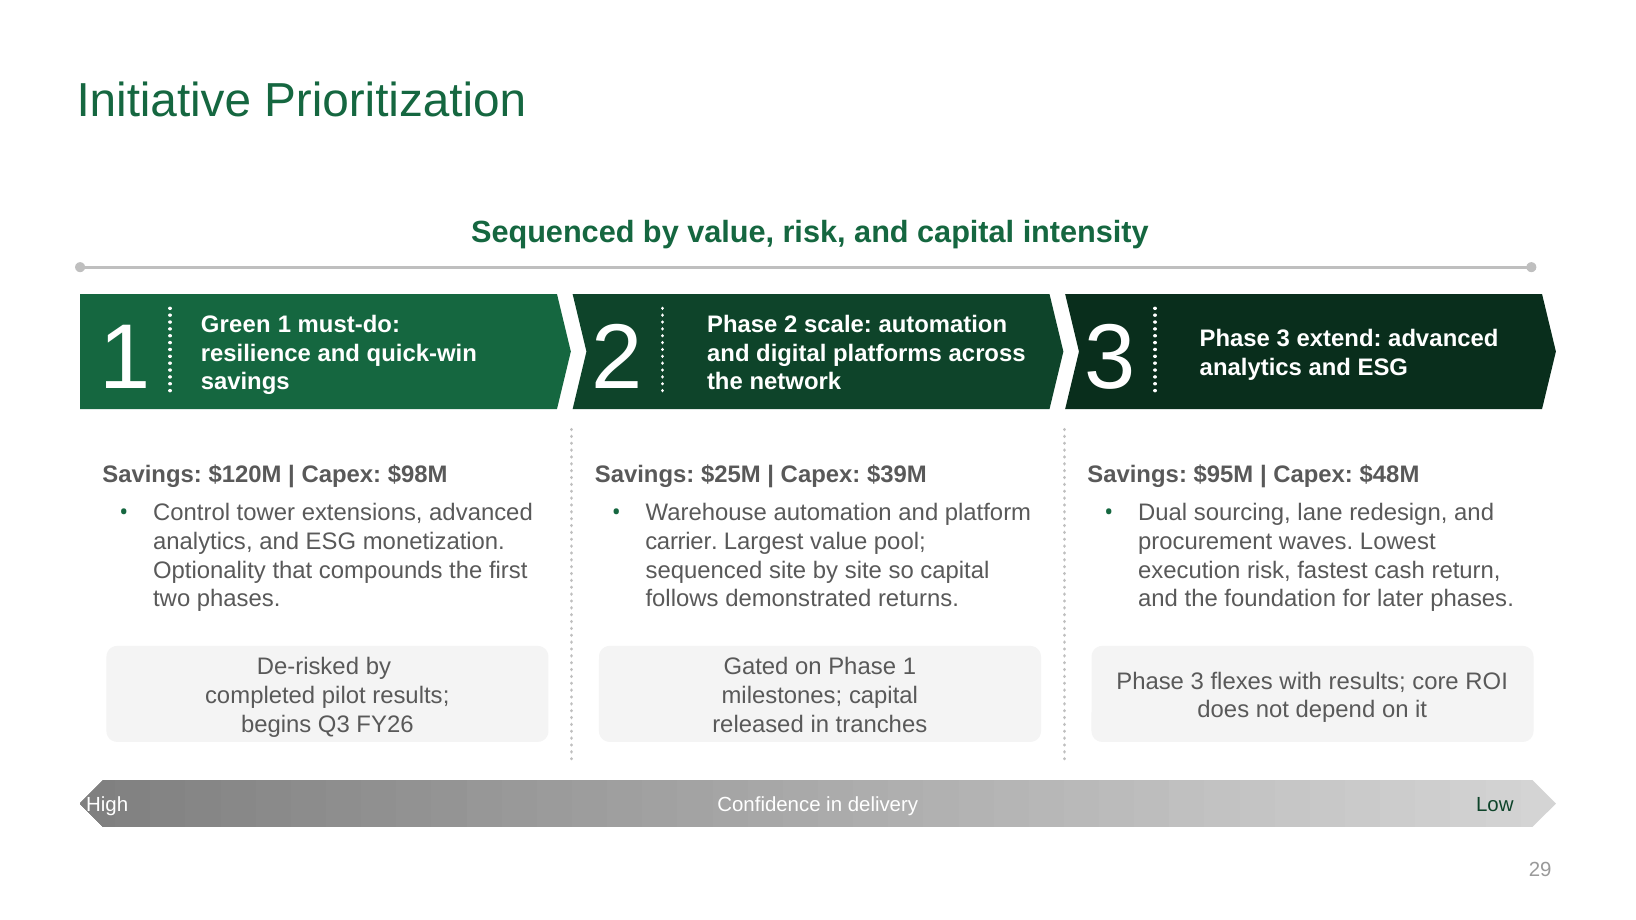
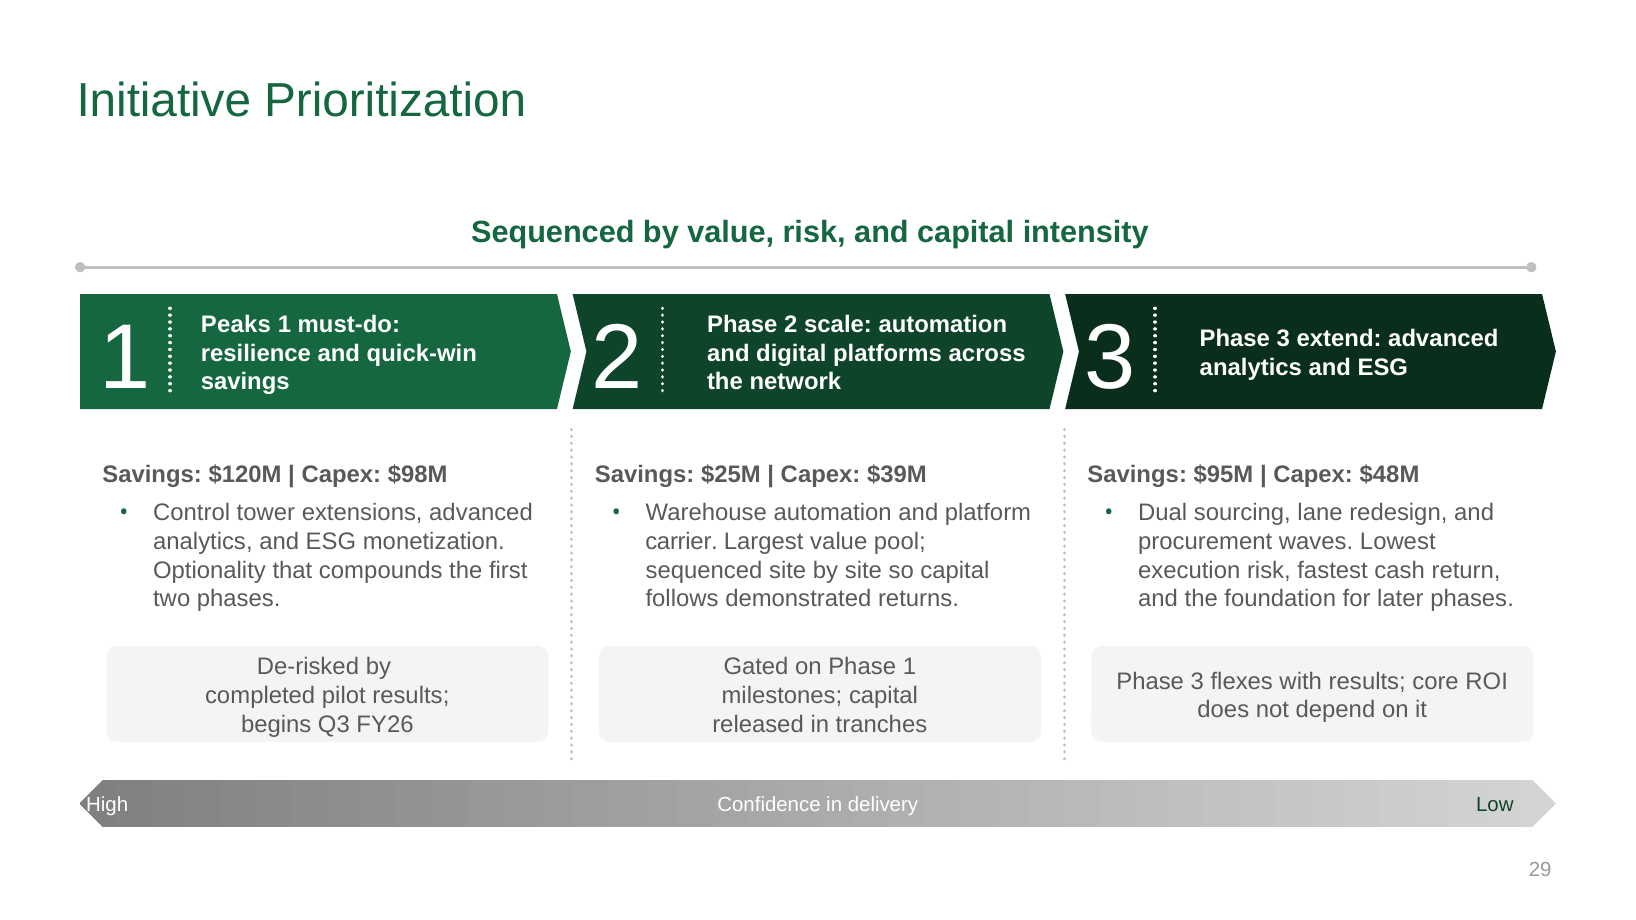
Green: Green -> Peaks
